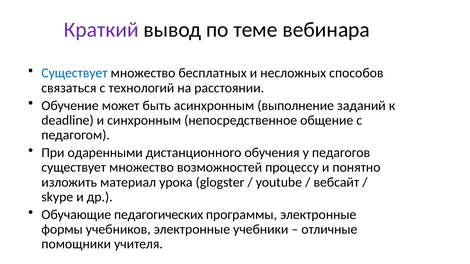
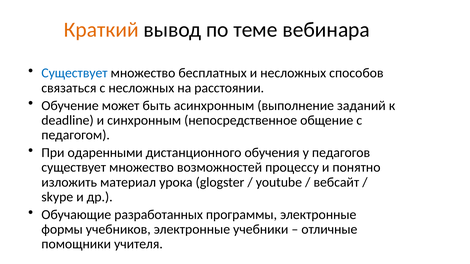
Краткий colour: purple -> orange
с технологий: технологий -> несложных
педагогических: педагогических -> разработанных
